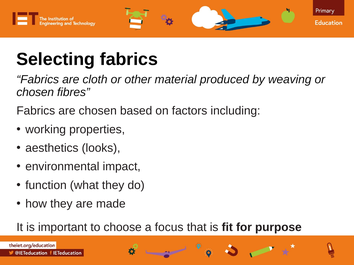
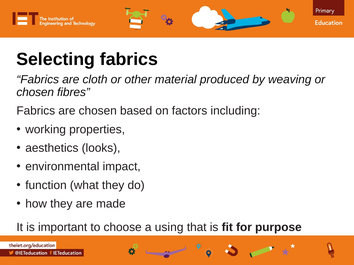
focus: focus -> using
